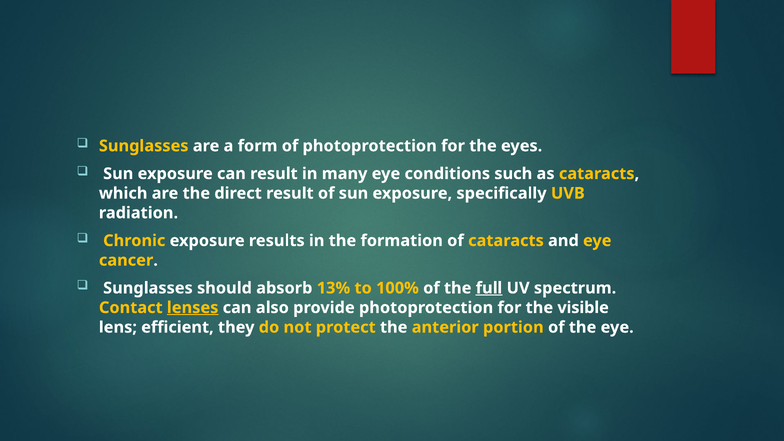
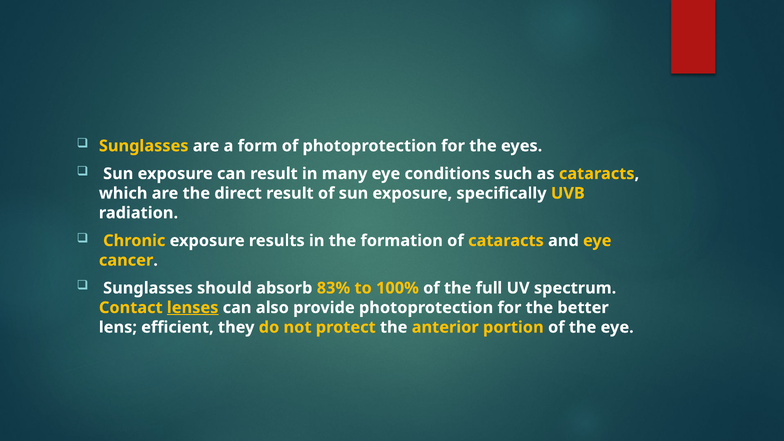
13%: 13% -> 83%
full underline: present -> none
visible: visible -> better
